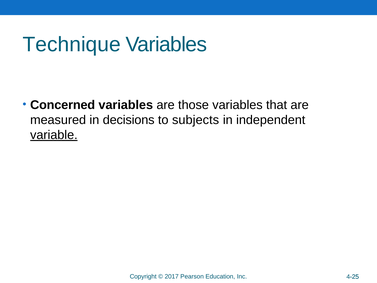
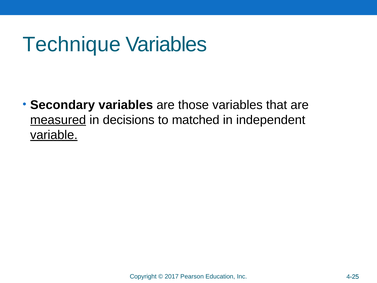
Concerned: Concerned -> Secondary
measured underline: none -> present
subjects: subjects -> matched
